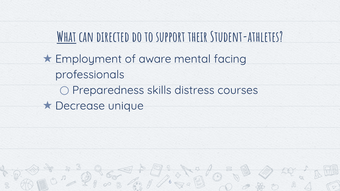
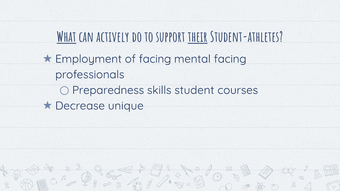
directed: directed -> actively
their underline: none -> present
of aware: aware -> facing
distress: distress -> student
